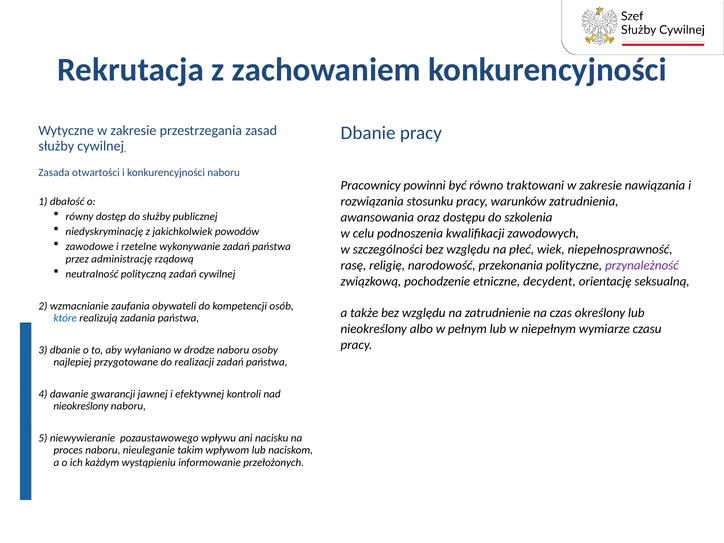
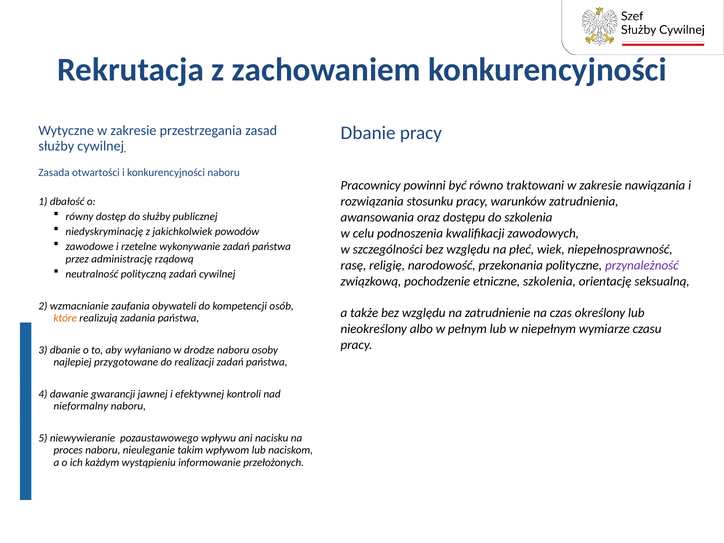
etniczne decydent: decydent -> szkolenia
które colour: blue -> orange
nieokreślony at (81, 406): nieokreślony -> nieformalny
